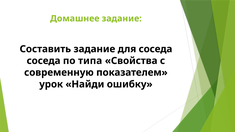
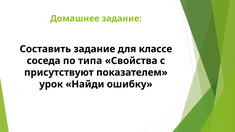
для соседа: соседа -> классе
современную: современную -> присутствуют
